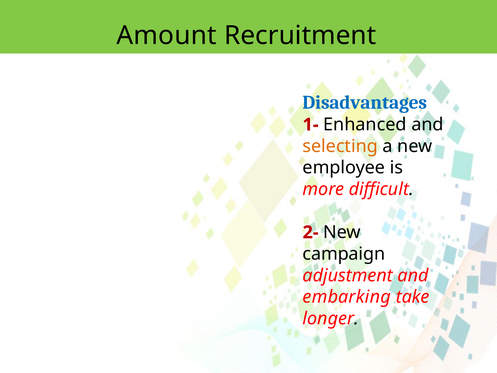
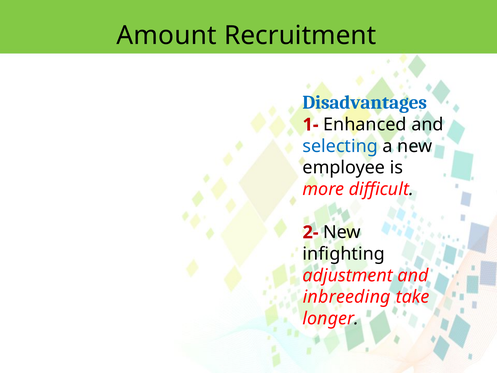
selecting colour: orange -> blue
campaign: campaign -> infighting
embarking: embarking -> inbreeding
